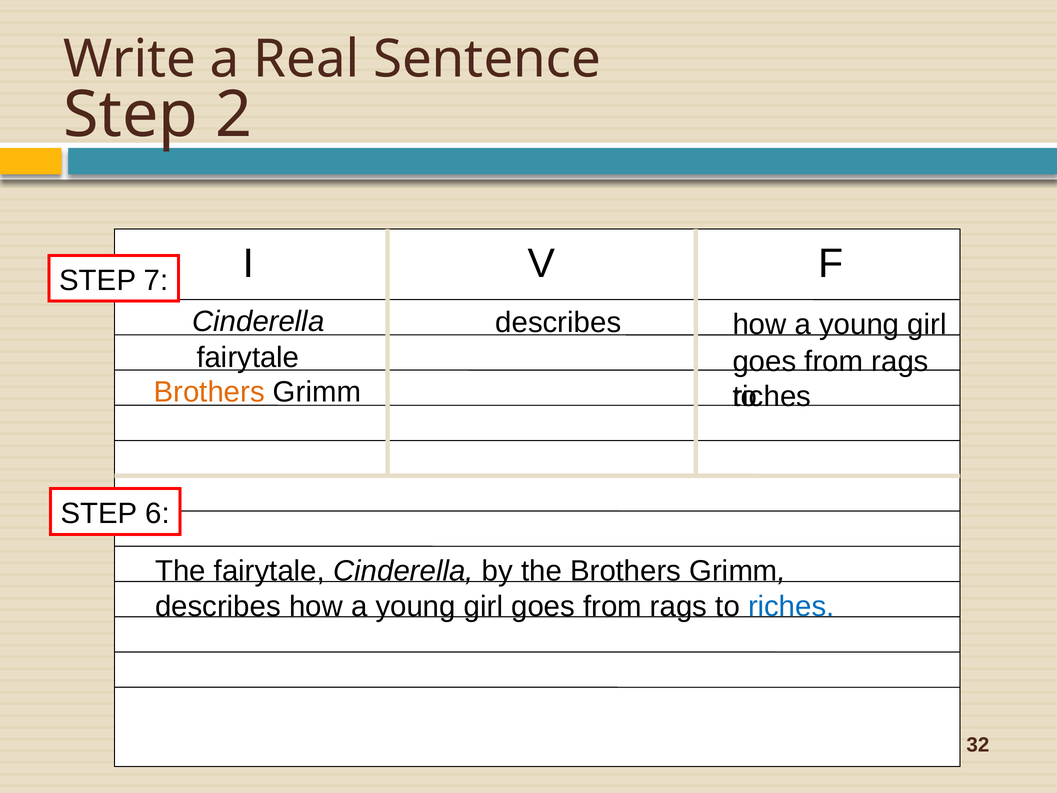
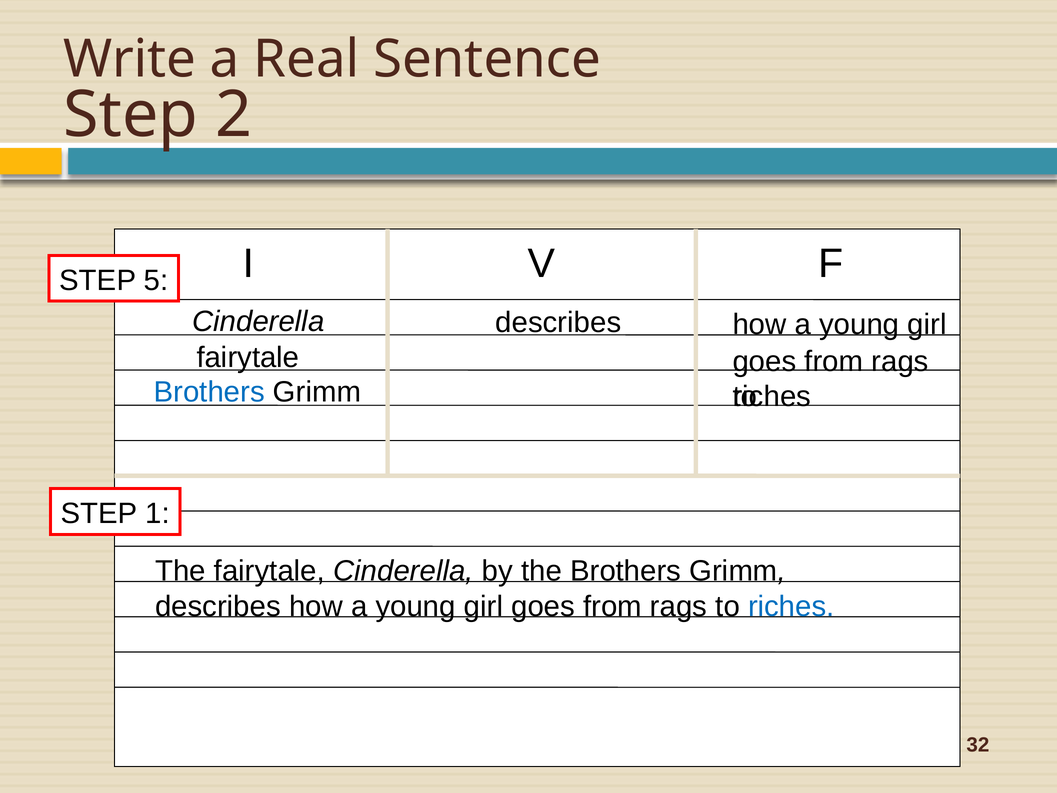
7: 7 -> 5
Brothers at (209, 392) colour: orange -> blue
6: 6 -> 1
